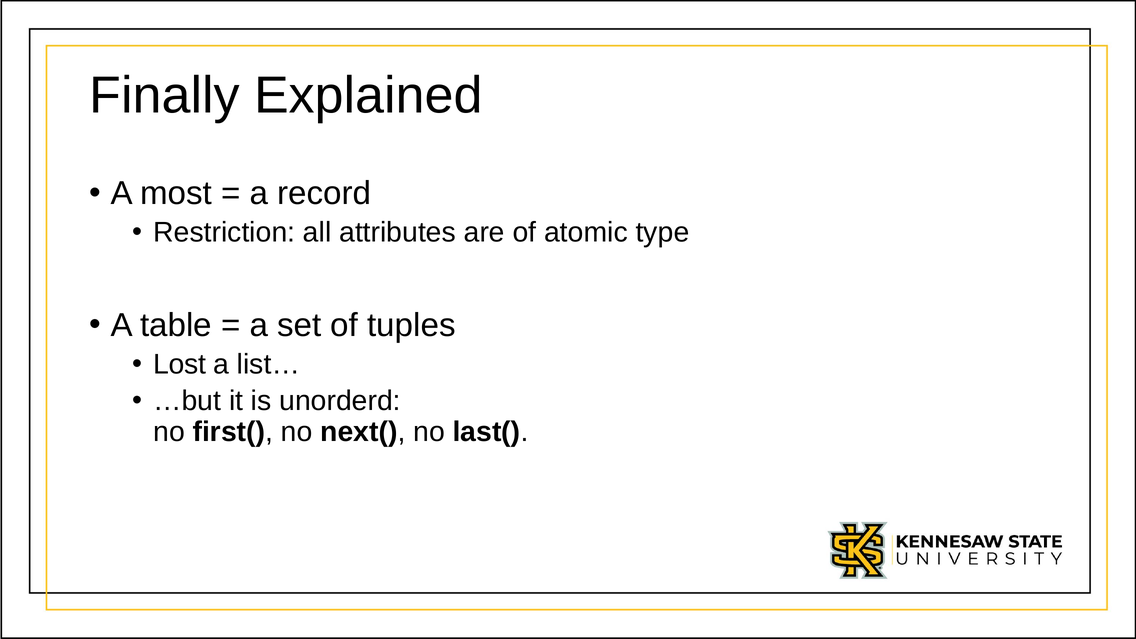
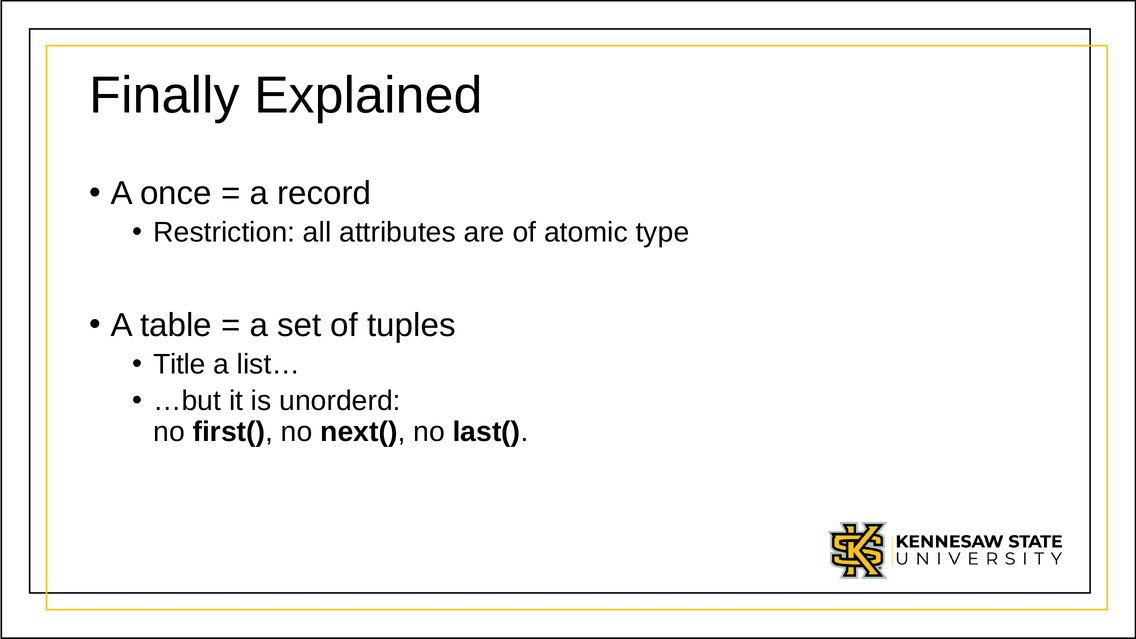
most: most -> once
Lost: Lost -> Title
